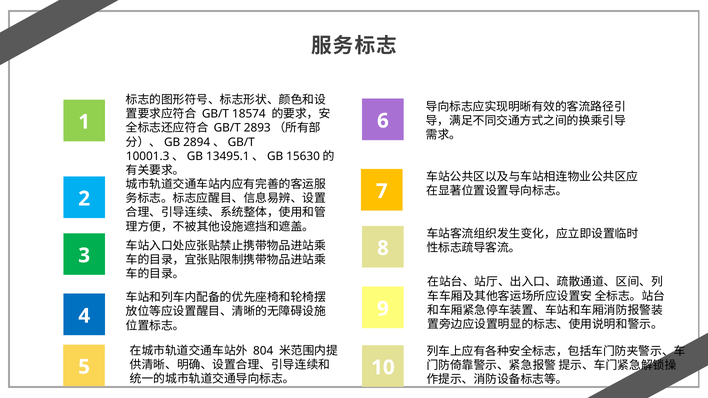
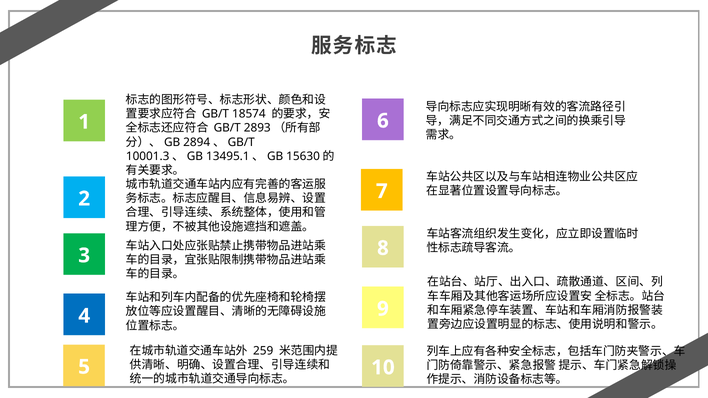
804: 804 -> 259
